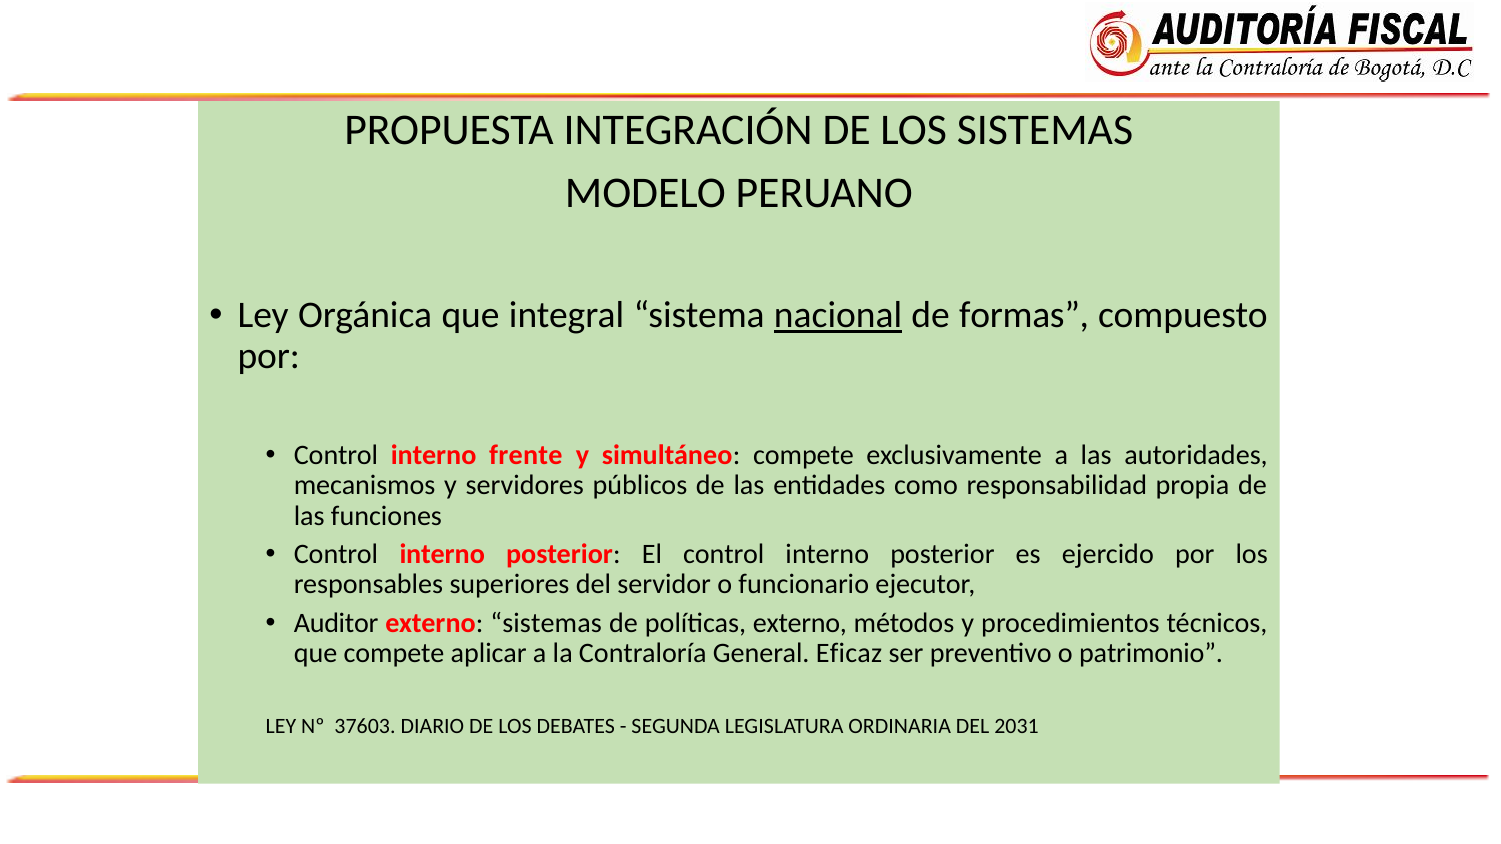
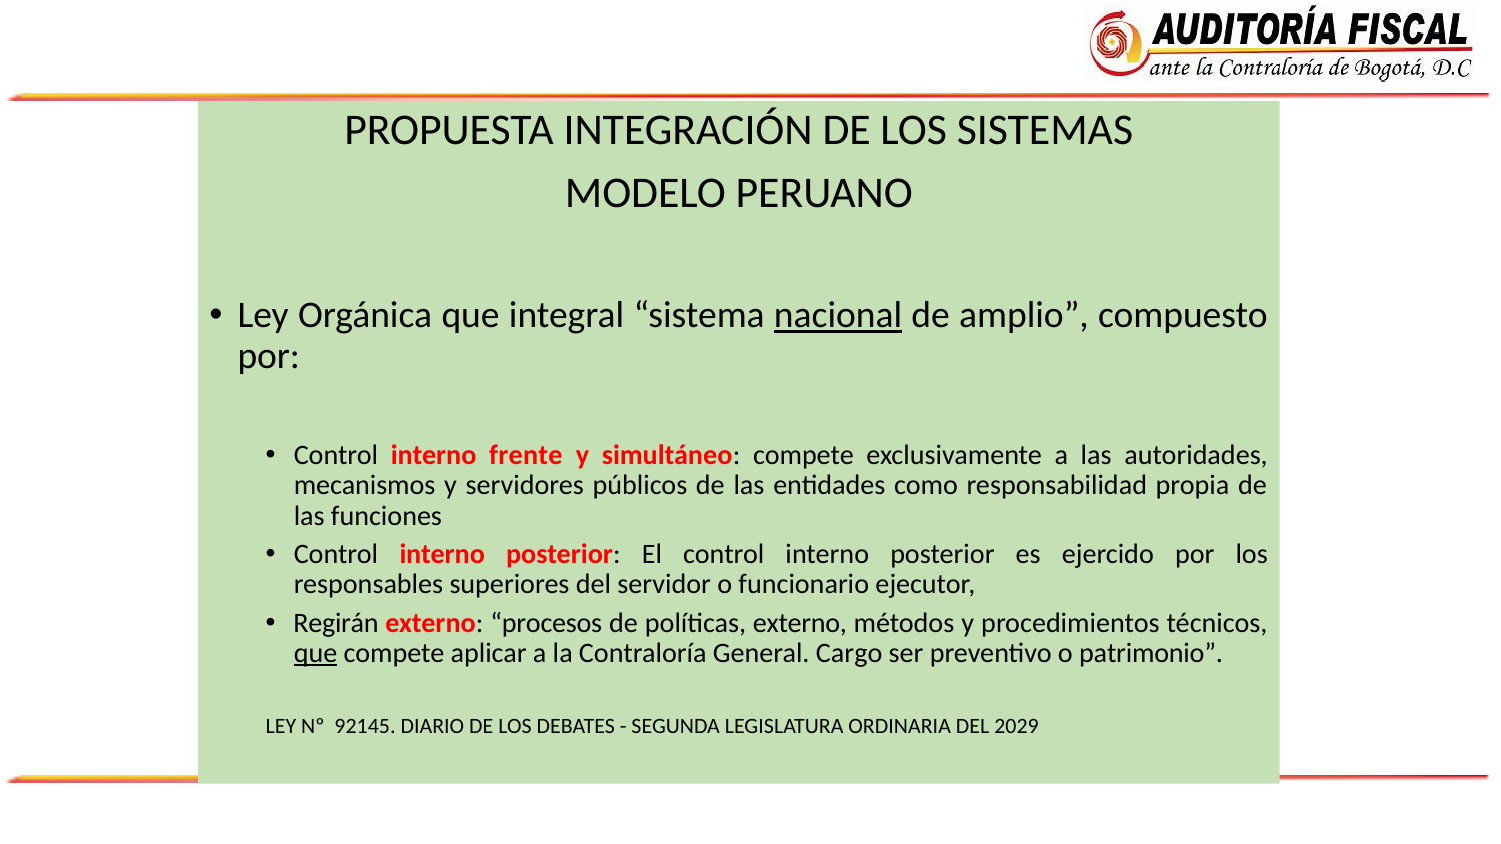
formas: formas -> amplio
Auditor: Auditor -> Regirán
externo sistemas: sistemas -> procesos
que at (316, 653) underline: none -> present
Eficaz: Eficaz -> Cargo
37603: 37603 -> 92145
2031: 2031 -> 2029
